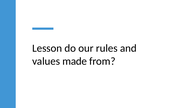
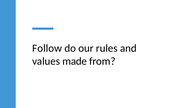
Lesson: Lesson -> Follow
